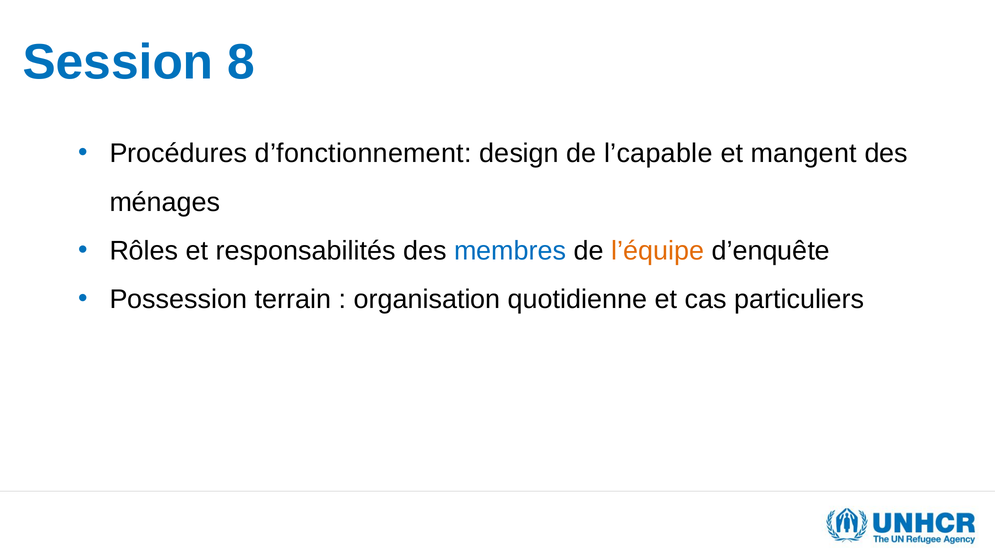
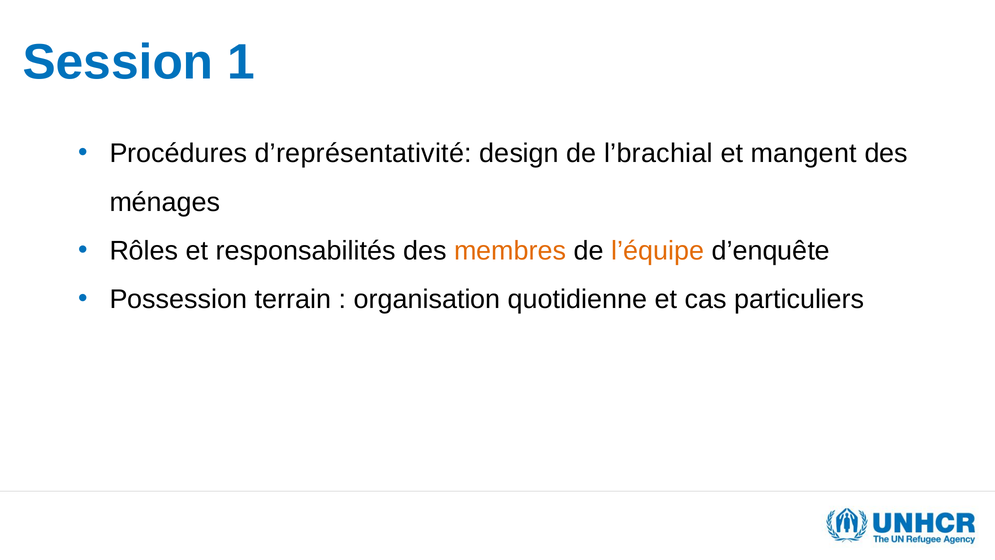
8: 8 -> 1
d’fonctionnement: d’fonctionnement -> d’représentativité
l’capable: l’capable -> l’brachial
membres colour: blue -> orange
